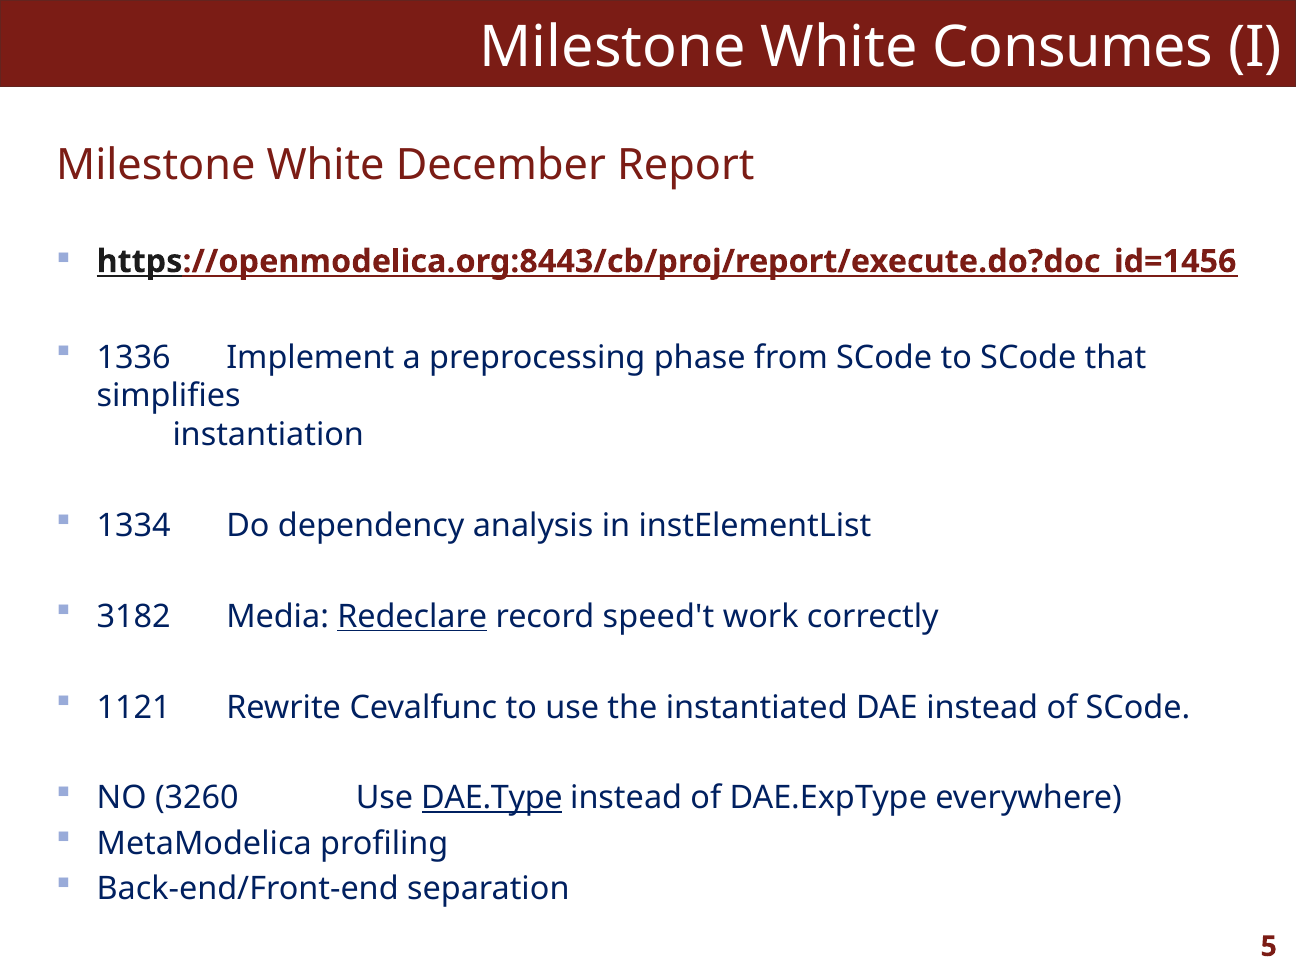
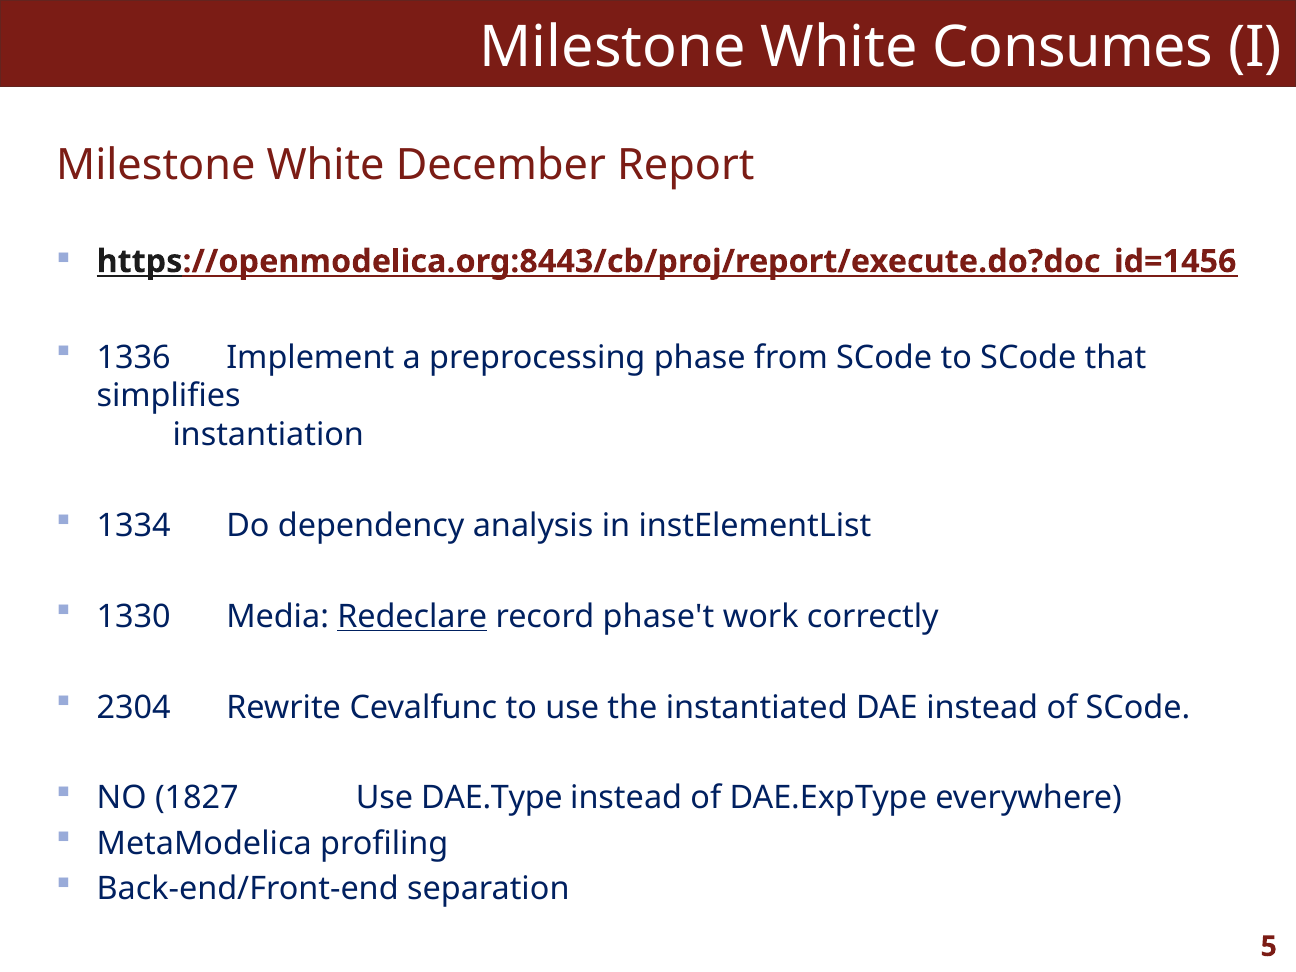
3182: 3182 -> 1330
speed't: speed't -> phase't
1121: 1121 -> 2304
3260: 3260 -> 1827
DAE.Type underline: present -> none
